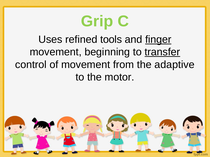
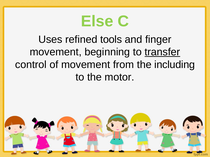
Grip: Grip -> Else
finger underline: present -> none
adaptive: adaptive -> including
